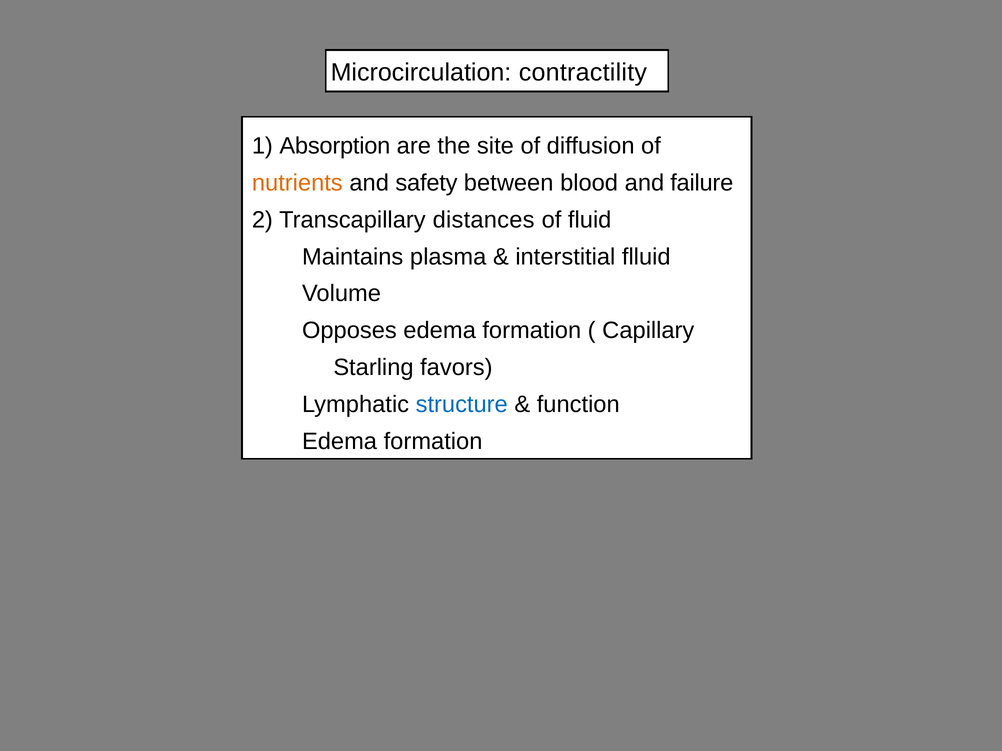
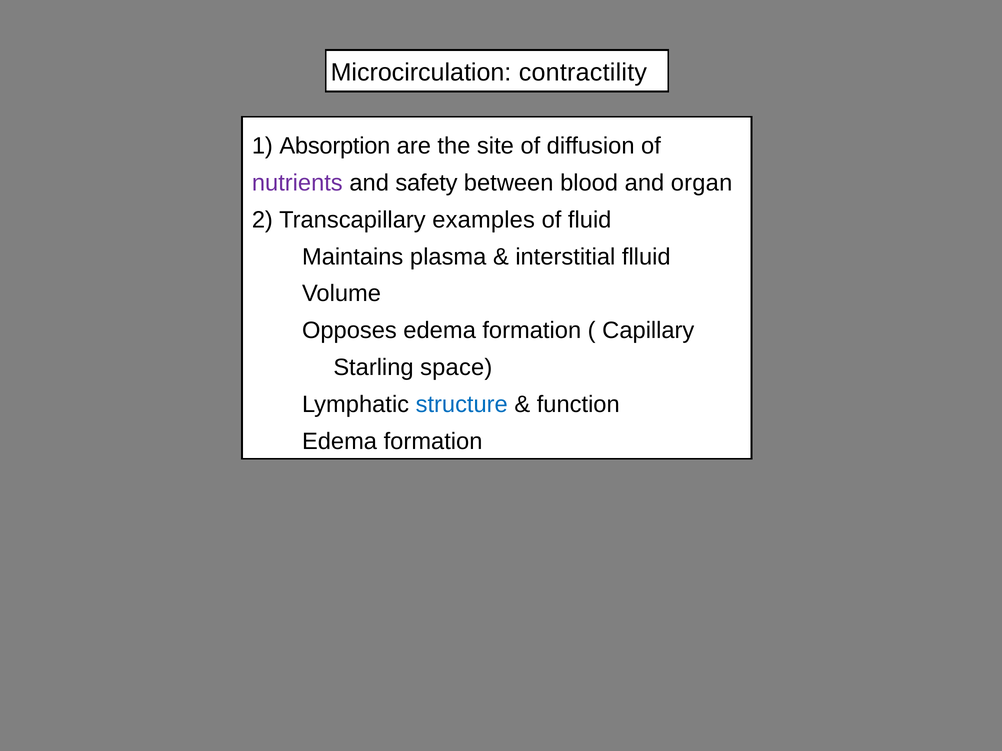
nutrients colour: orange -> purple
failure: failure -> organ
distances: distances -> examples
favors: favors -> space
